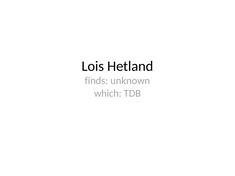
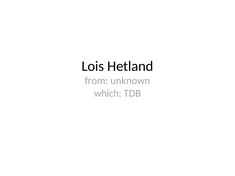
finds: finds -> from
